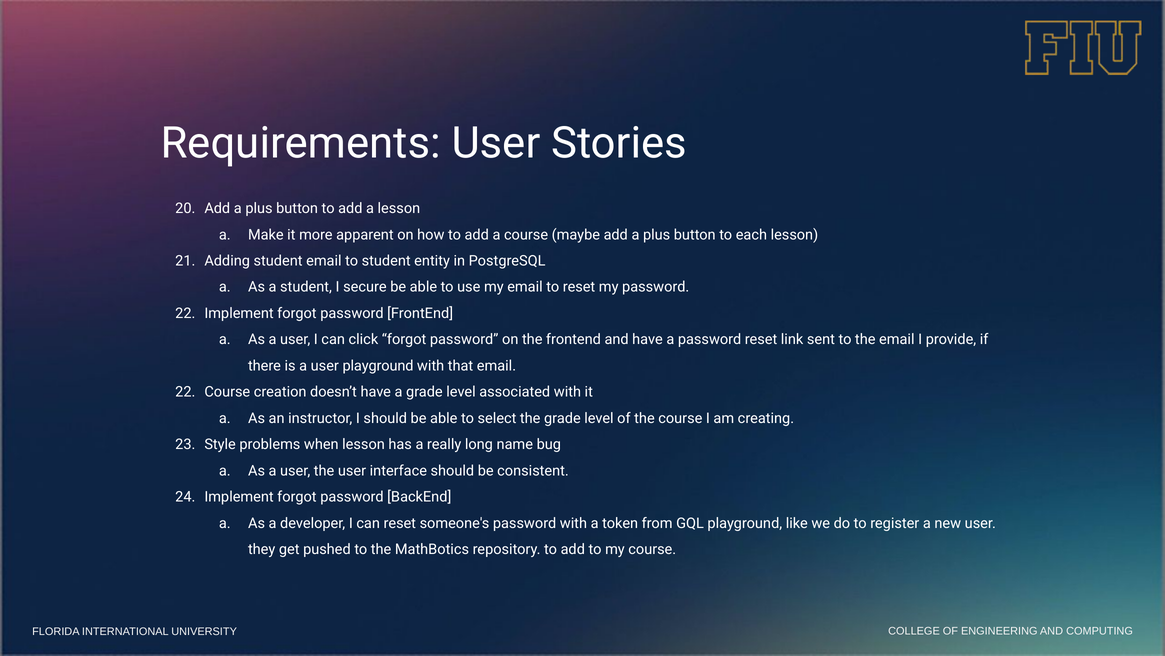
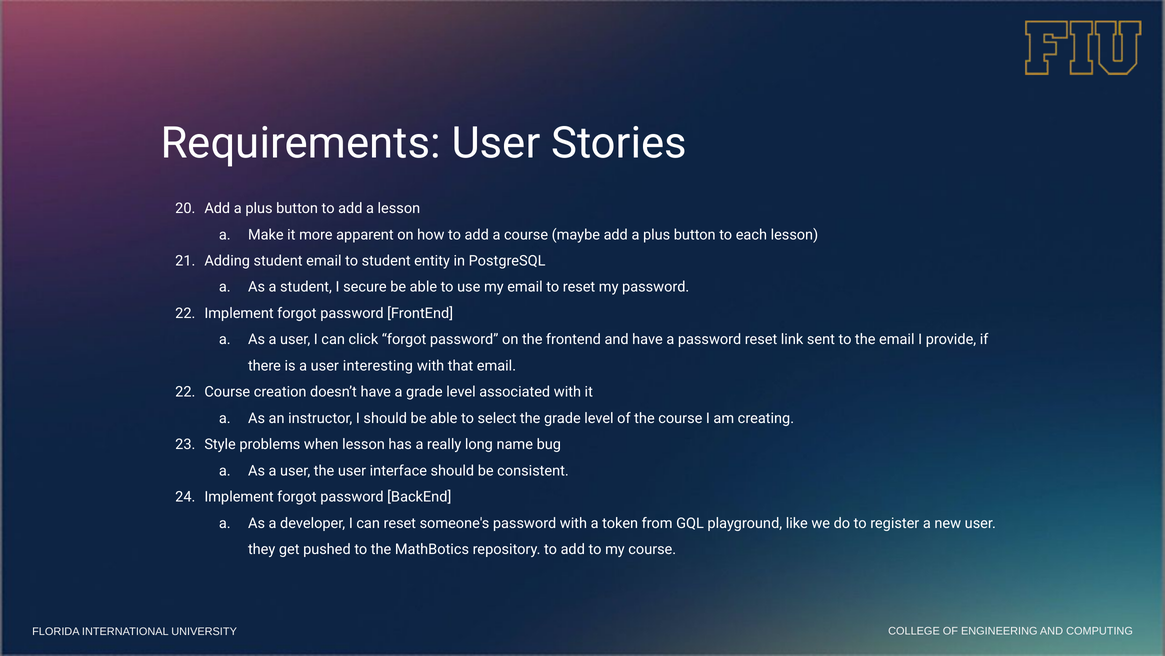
user playground: playground -> interesting
